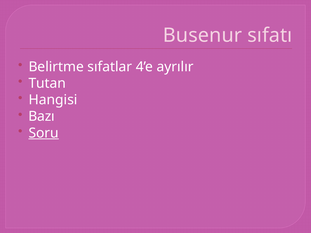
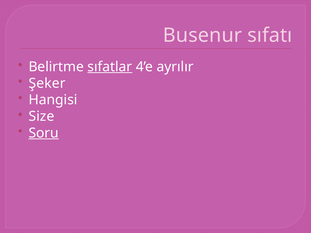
sıfatlar underline: none -> present
Tutan: Tutan -> Şeker
Bazı: Bazı -> Size
